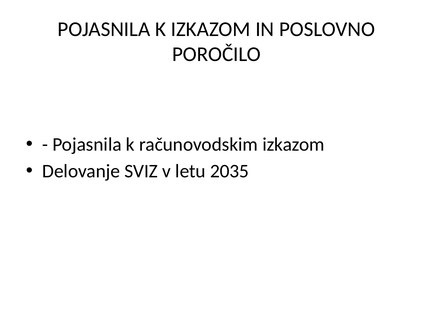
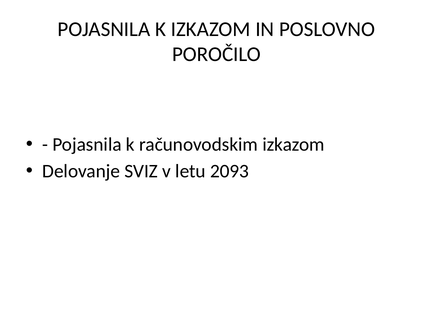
2035: 2035 -> 2093
